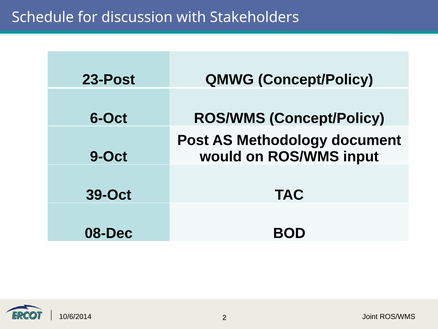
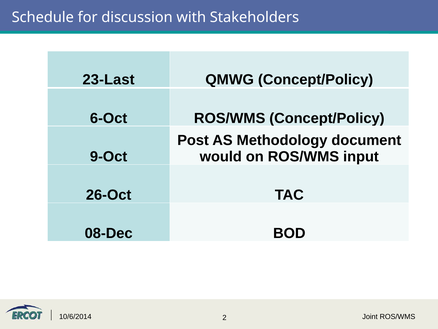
23-Post: 23-Post -> 23-Last
39-Oct: 39-Oct -> 26-Oct
